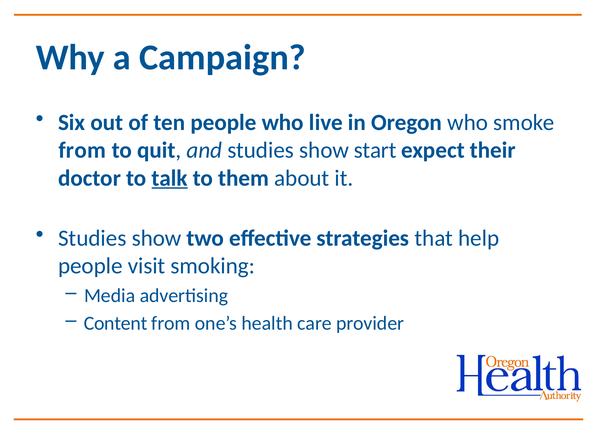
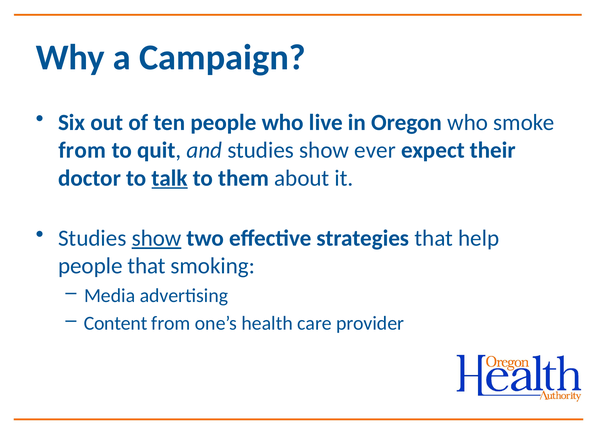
start: start -> ever
show at (157, 238) underline: none -> present
people visit: visit -> that
